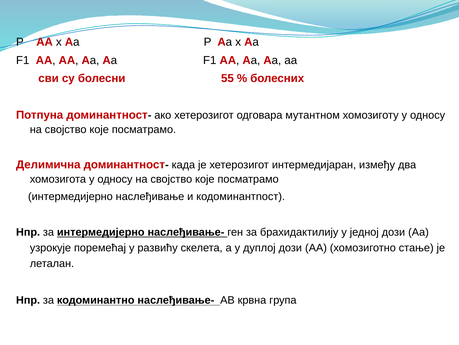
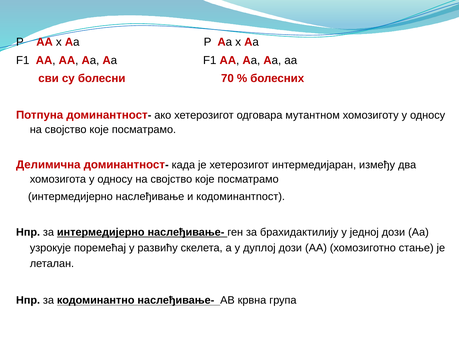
55: 55 -> 70
